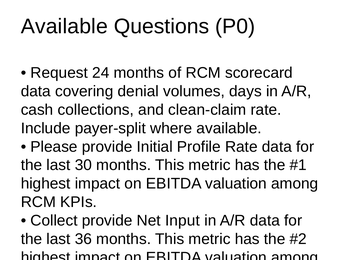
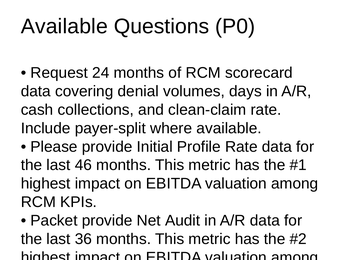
30: 30 -> 46
Collect at (54, 221): Collect -> Packet
Input: Input -> Audit
